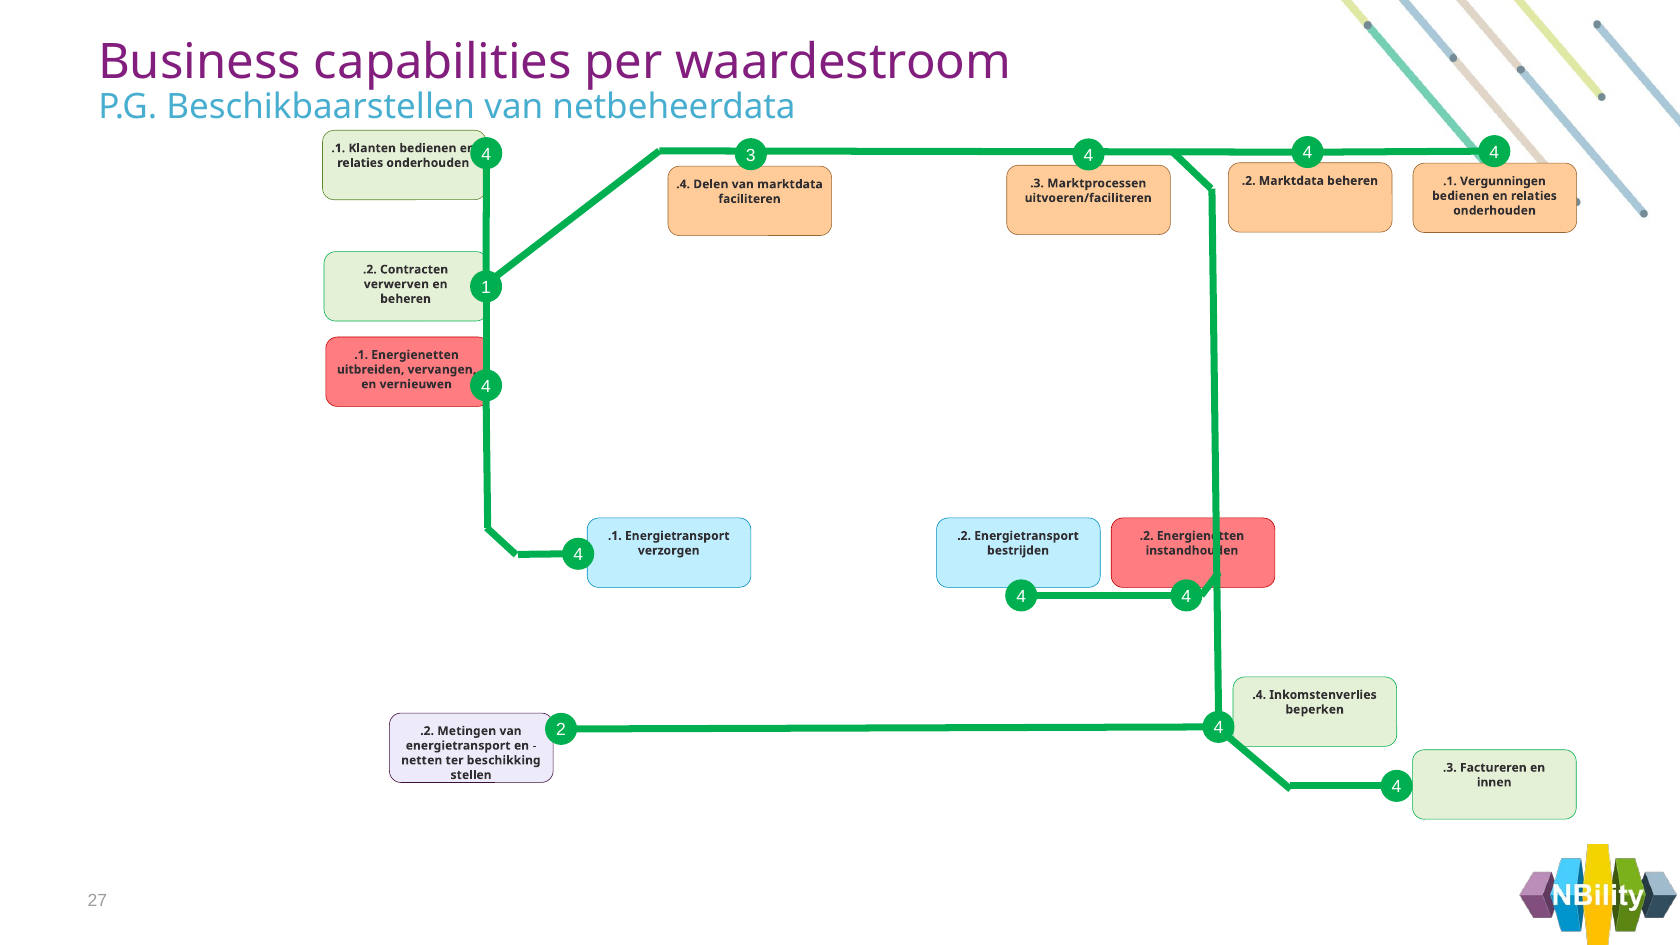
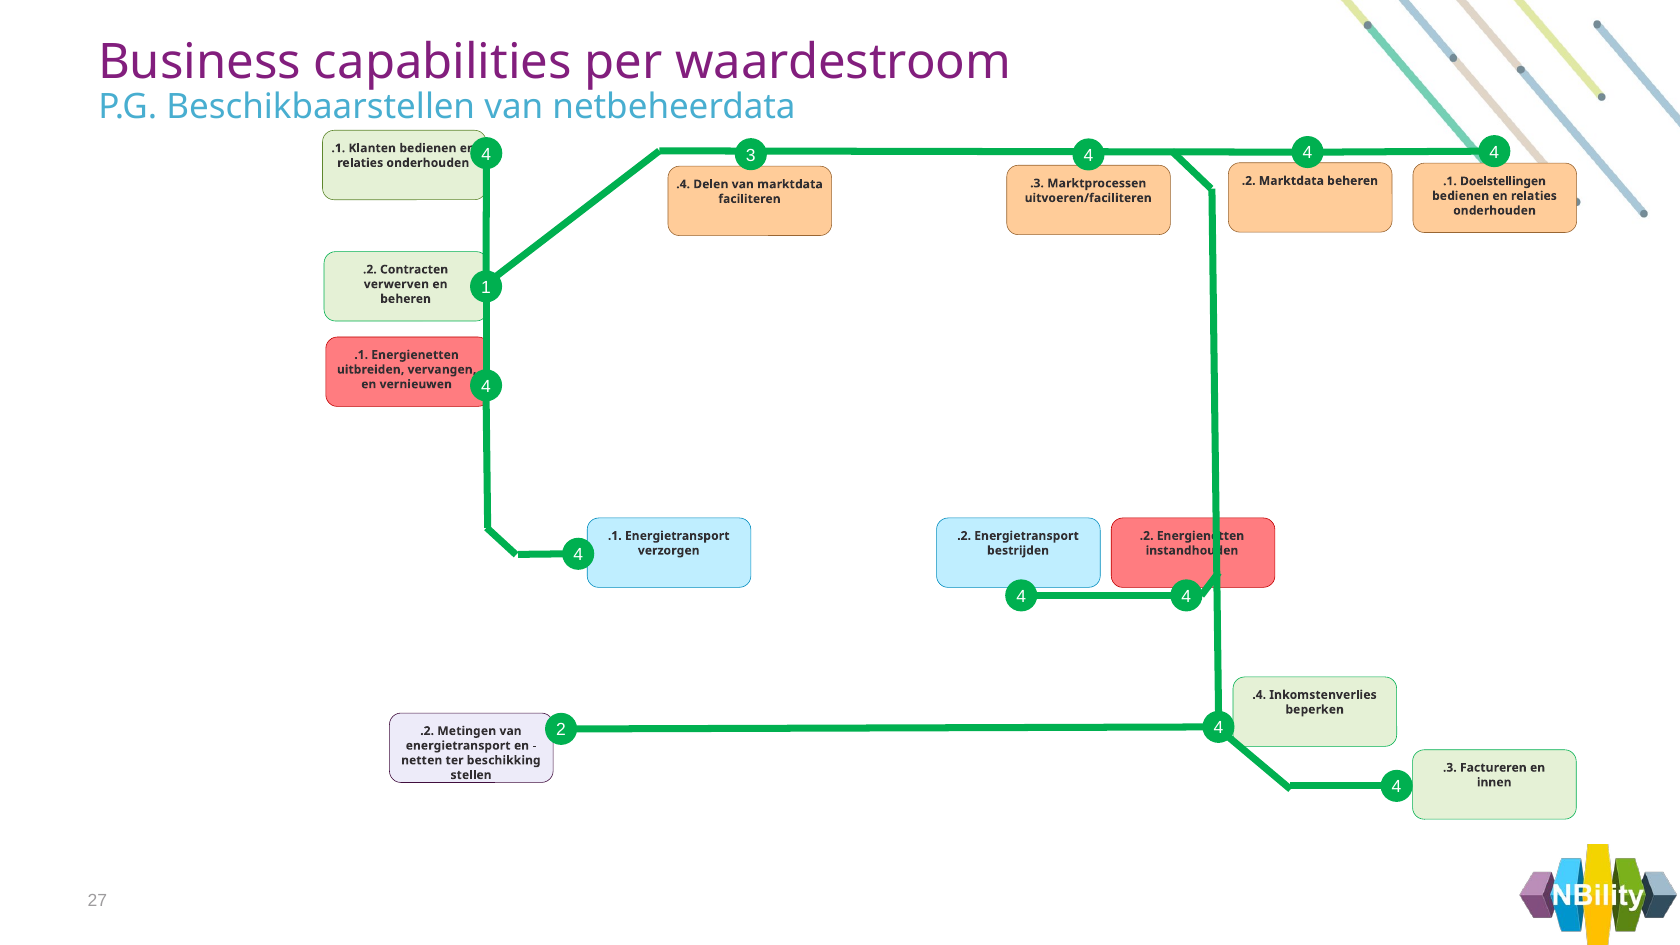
Vergunningen: Vergunningen -> Doelstellingen
